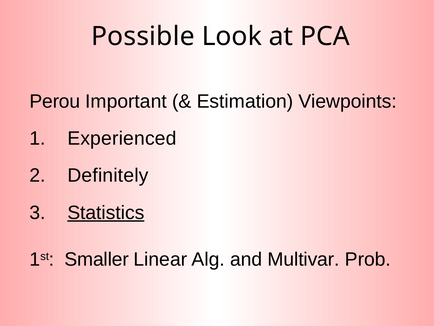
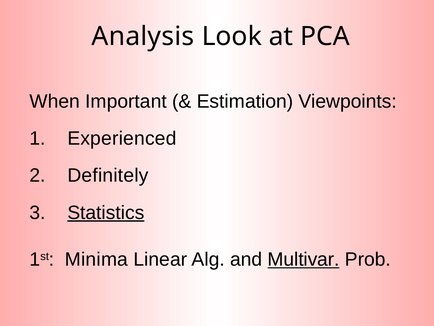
Possible: Possible -> Analysis
Perou: Perou -> When
Smaller: Smaller -> Minima
Multivar underline: none -> present
